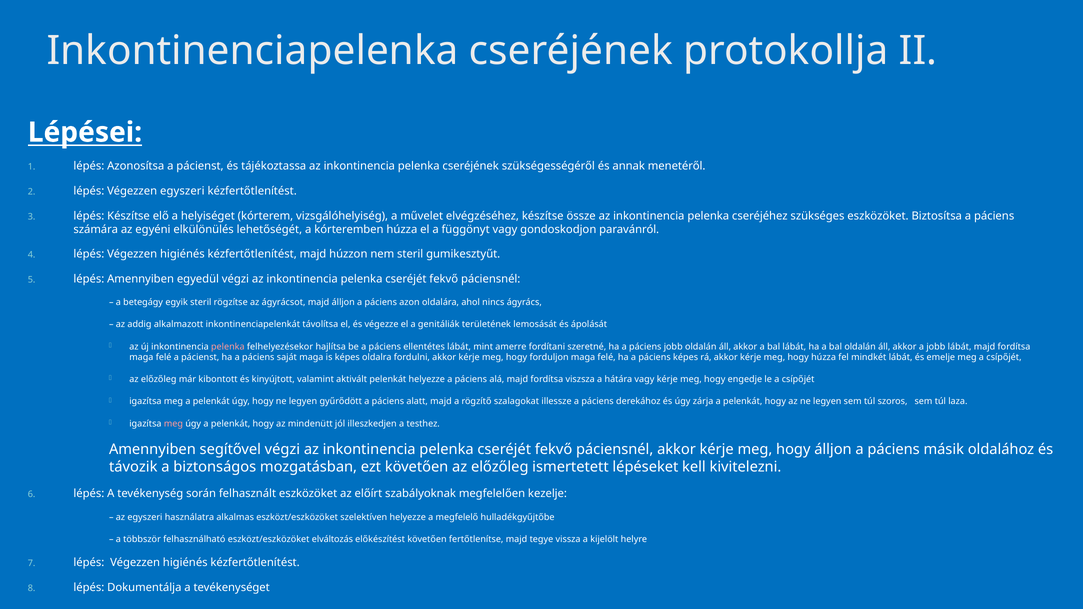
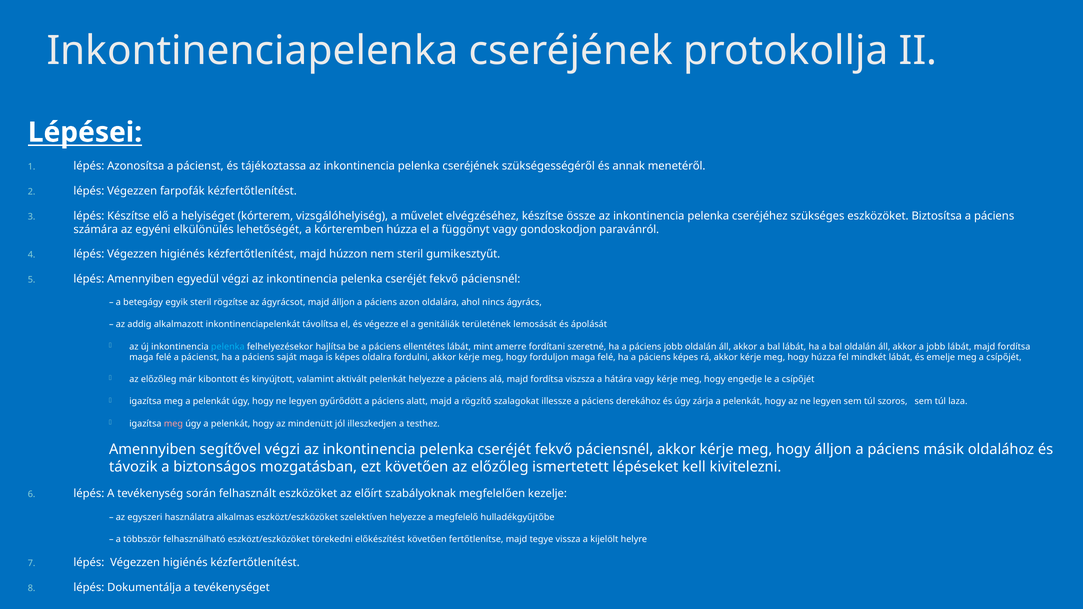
Végezzen egyszeri: egyszeri -> farpofák
pelenka at (228, 347) colour: pink -> light blue
elváltozás: elváltozás -> törekedni
